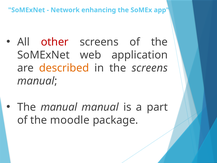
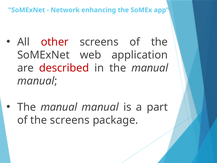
described colour: orange -> red
in the screens: screens -> manual
the moodle: moodle -> screens
